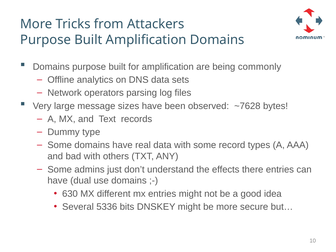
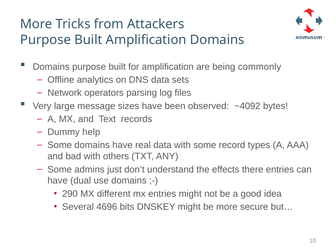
~7628: ~7628 -> ~4092
type: type -> help
630: 630 -> 290
5336: 5336 -> 4696
